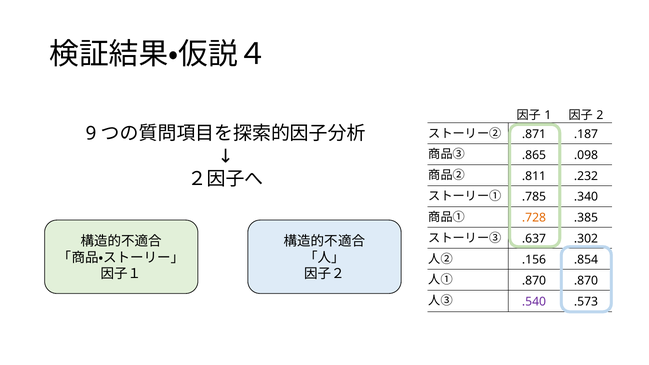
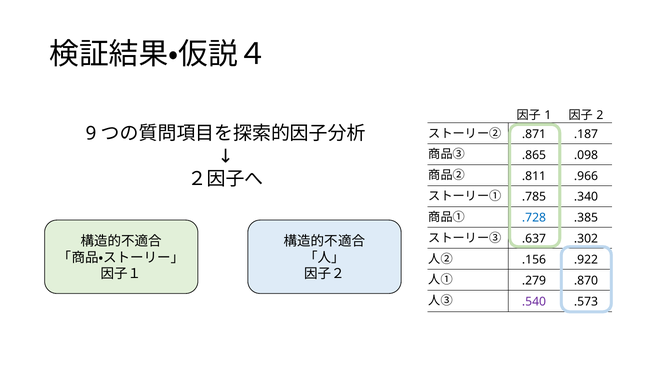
.232: .232 -> .966
.728 colour: orange -> blue
.854: .854 -> .922
.870 at (534, 281): .870 -> .279
